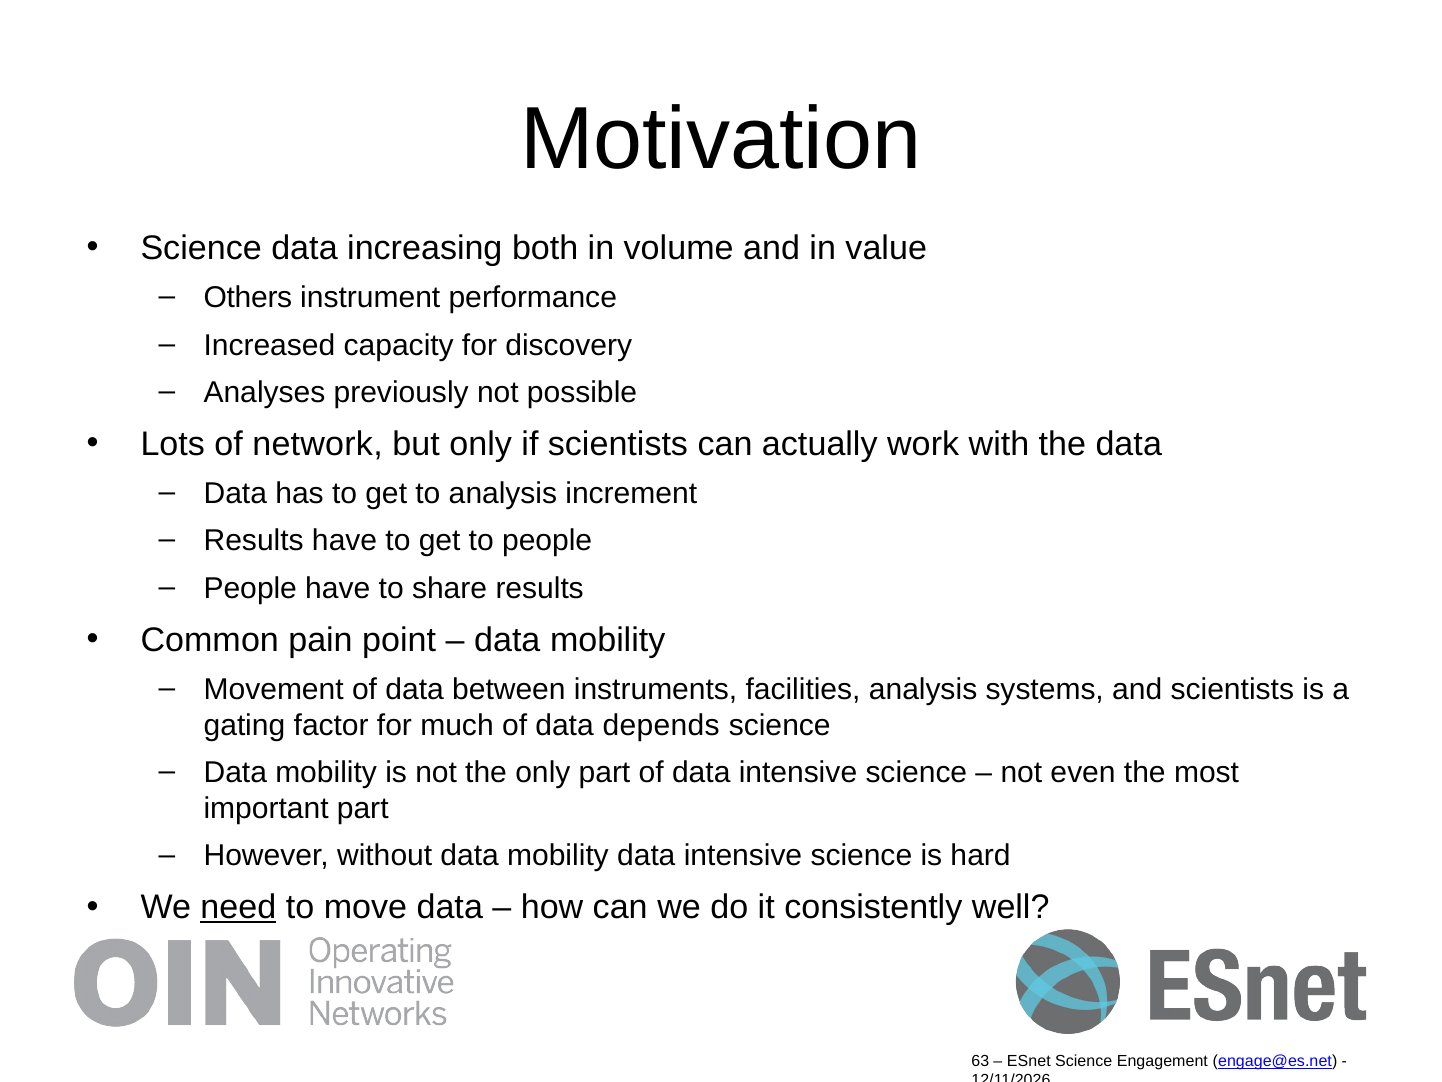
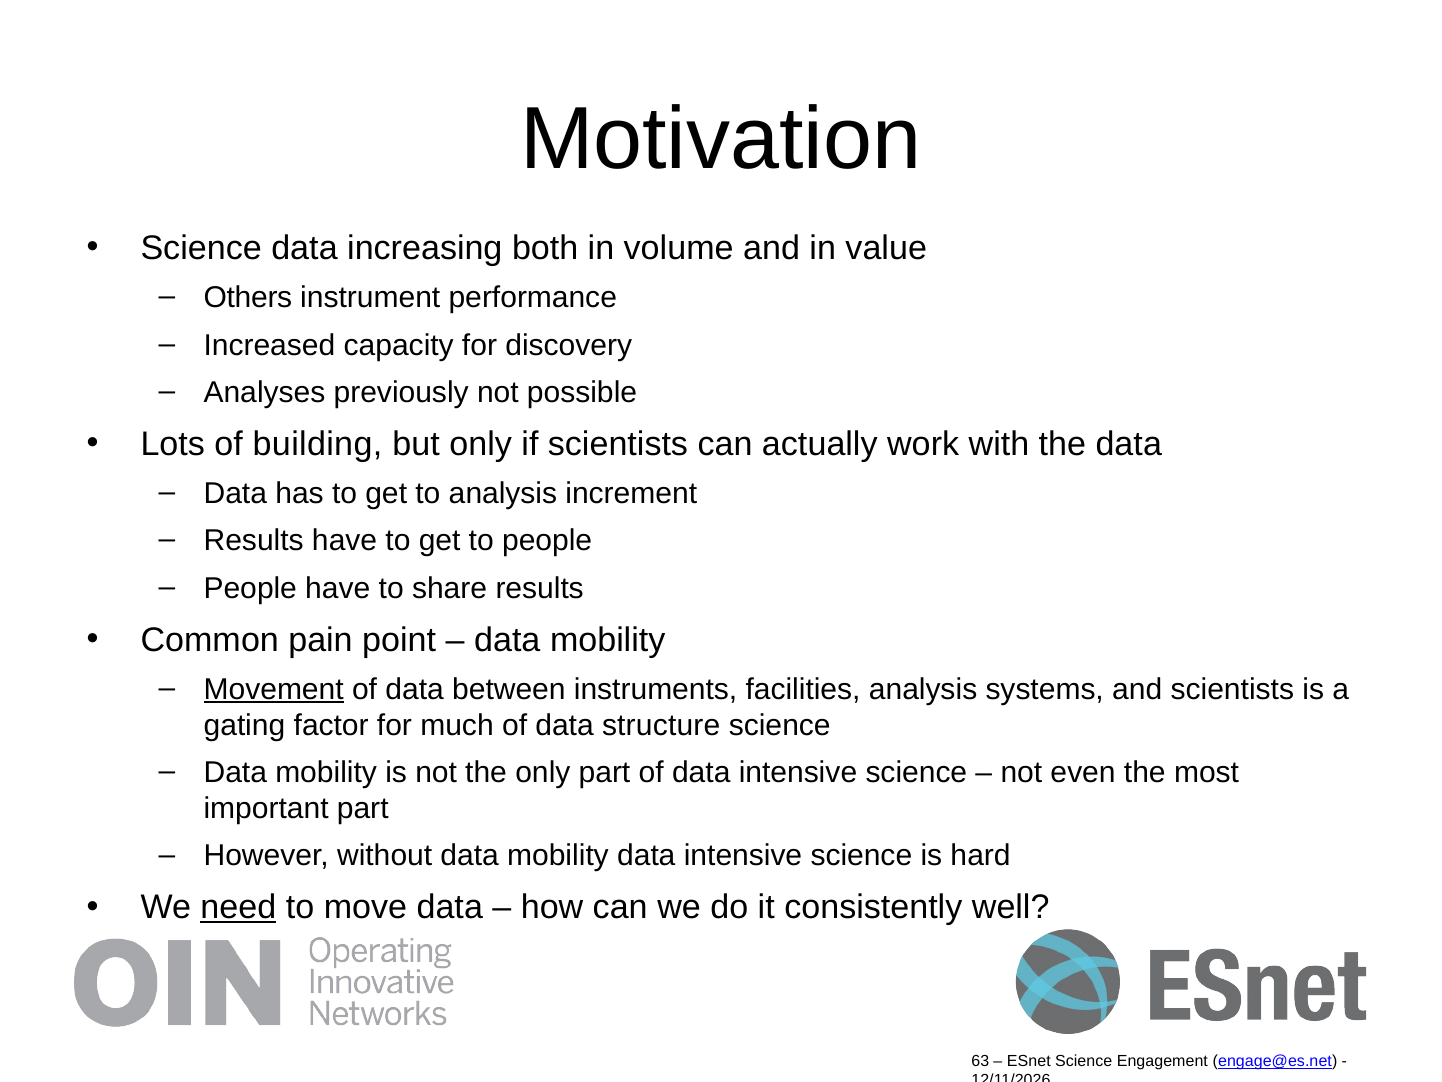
network: network -> building
Movement underline: none -> present
depends: depends -> structure
